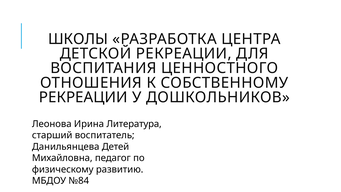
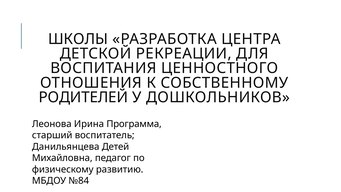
РЕКРЕАЦИИ at (83, 97): РЕКРЕАЦИИ -> РОДИТЕЛЕЙ
Литература: Литература -> Программа
